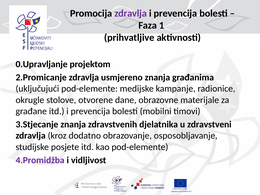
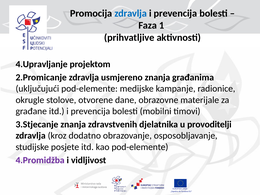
zdravlja at (131, 13) colour: purple -> blue
0.Upravljanje: 0.Upravljanje -> 4.Upravljanje
zdravstveni: zdravstveni -> provoditelji
